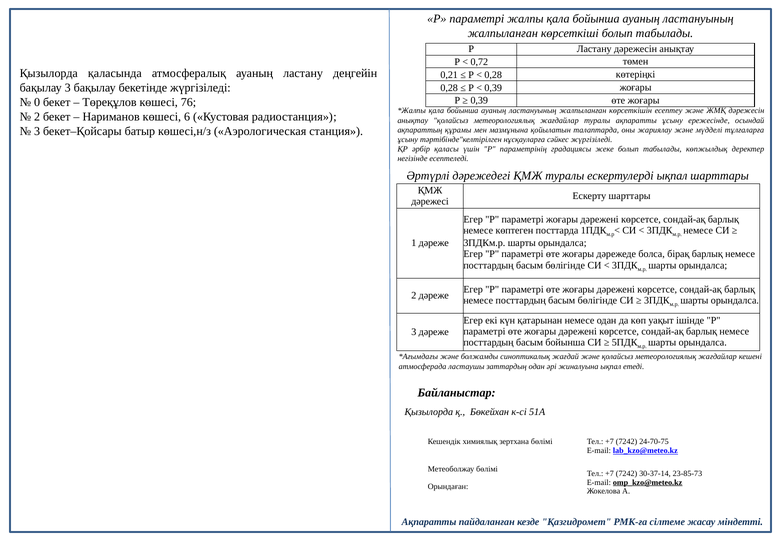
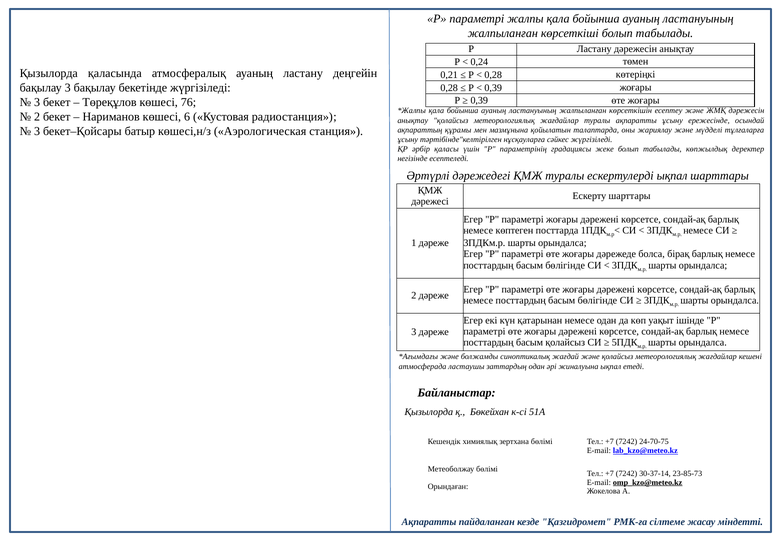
0,72: 0,72 -> 0,24
0 at (37, 102): 0 -> 3
басым бойынша: бойынша -> қолайсыз
